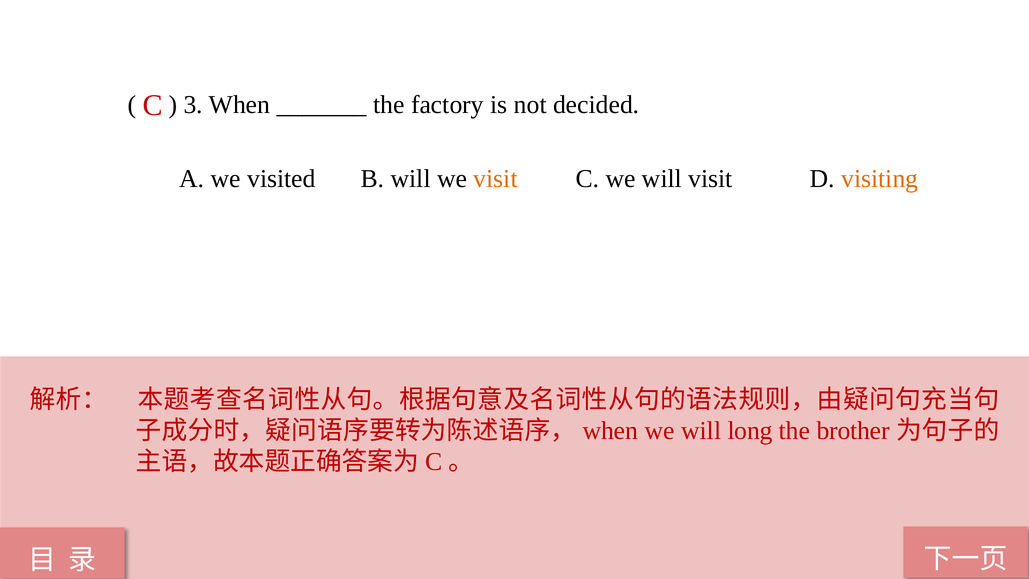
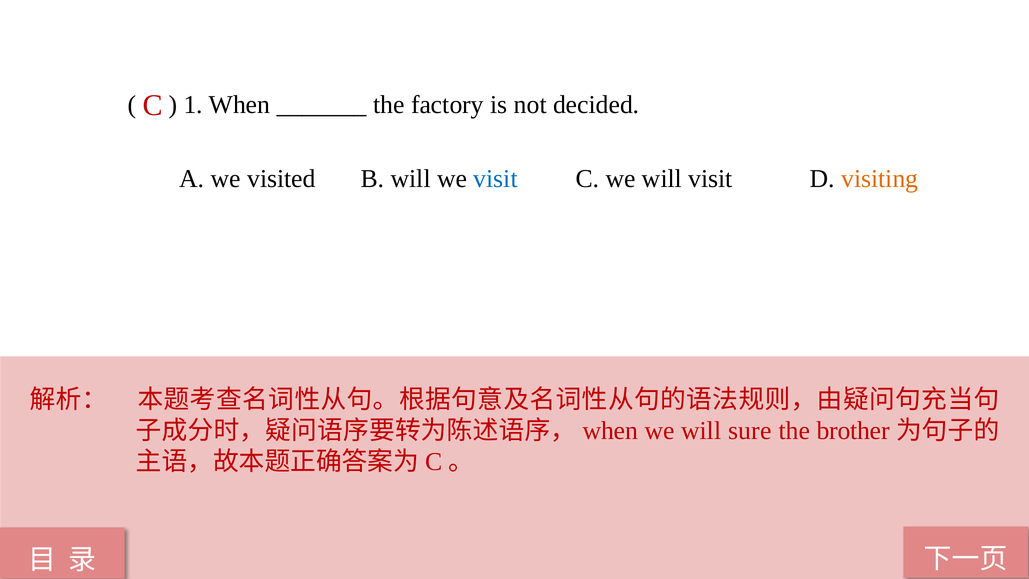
3: 3 -> 1
visit at (496, 179) colour: orange -> blue
long: long -> sure
